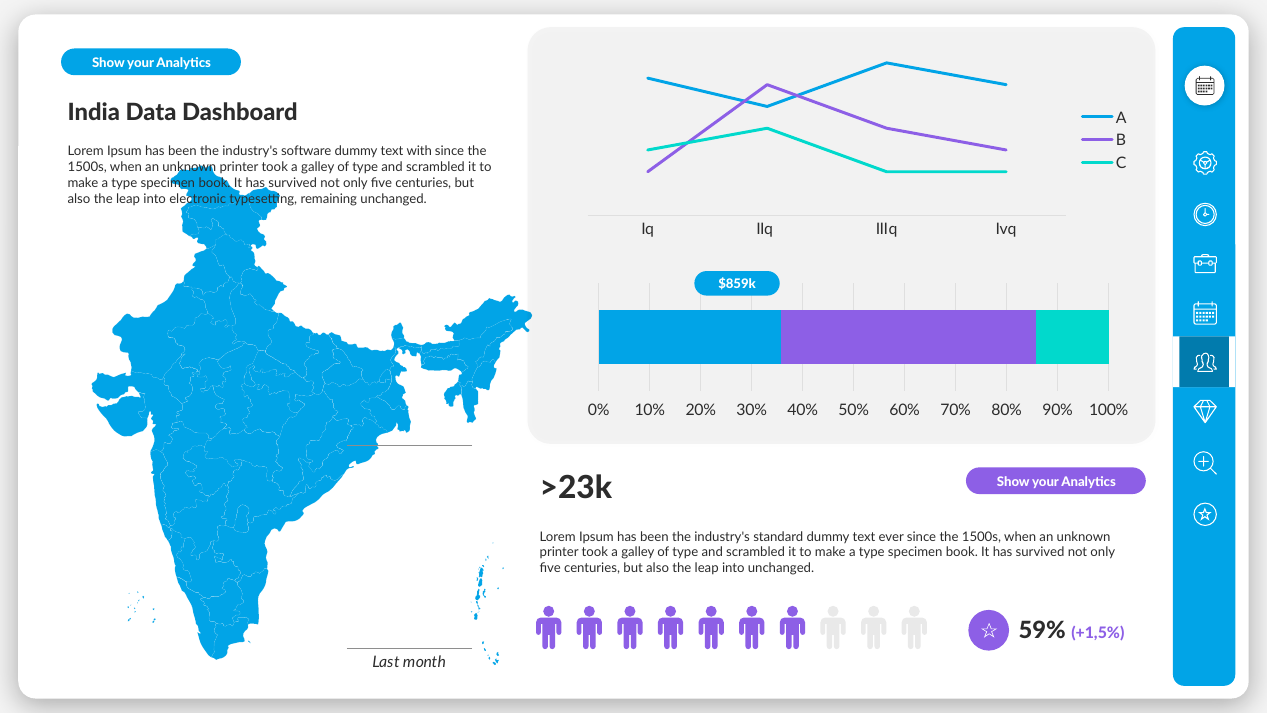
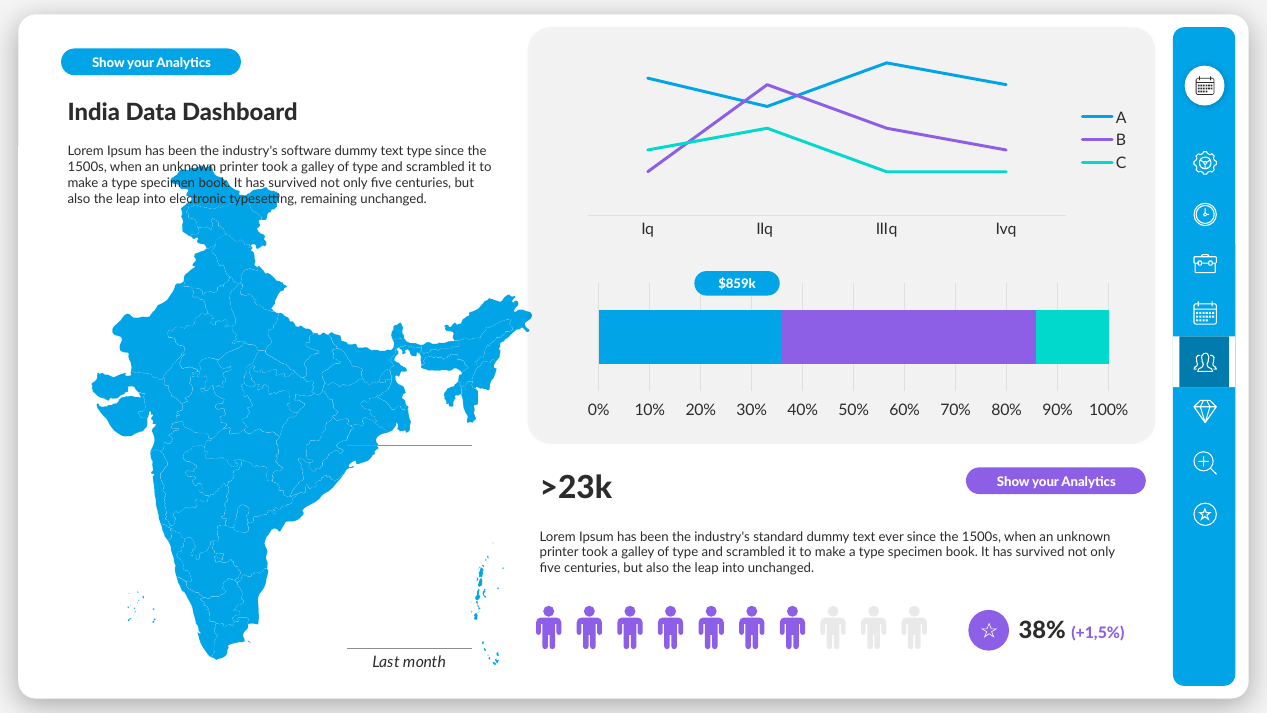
text with: with -> type
59%: 59% -> 38%
